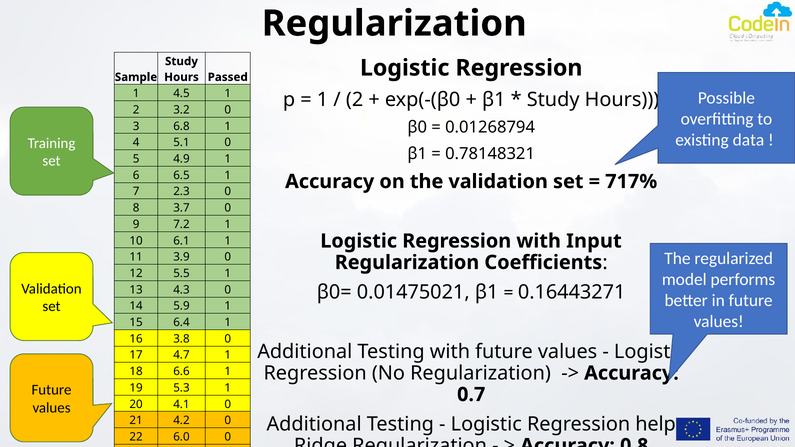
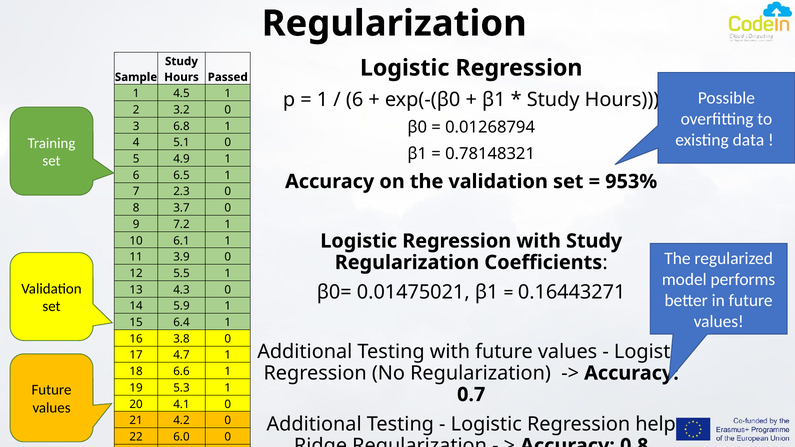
2 at (355, 100): 2 -> 6
717%: 717% -> 953%
with Input: Input -> Study
